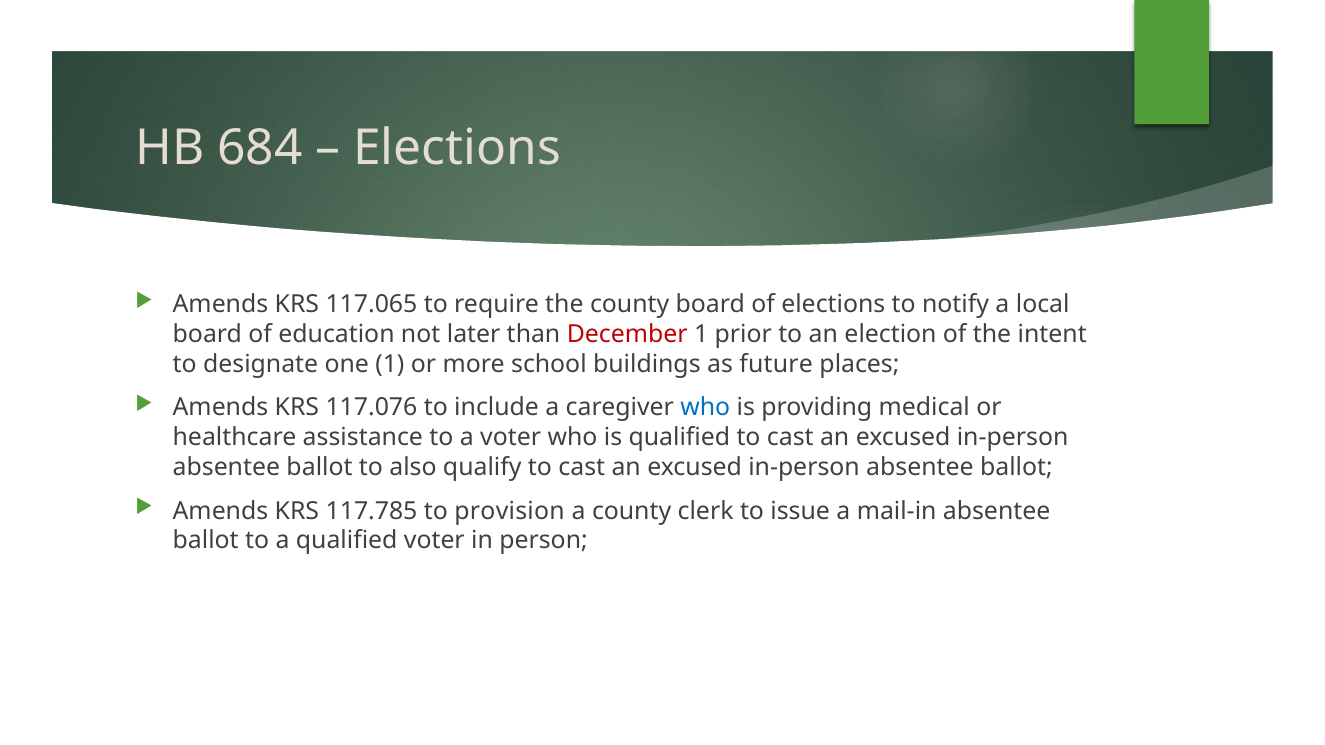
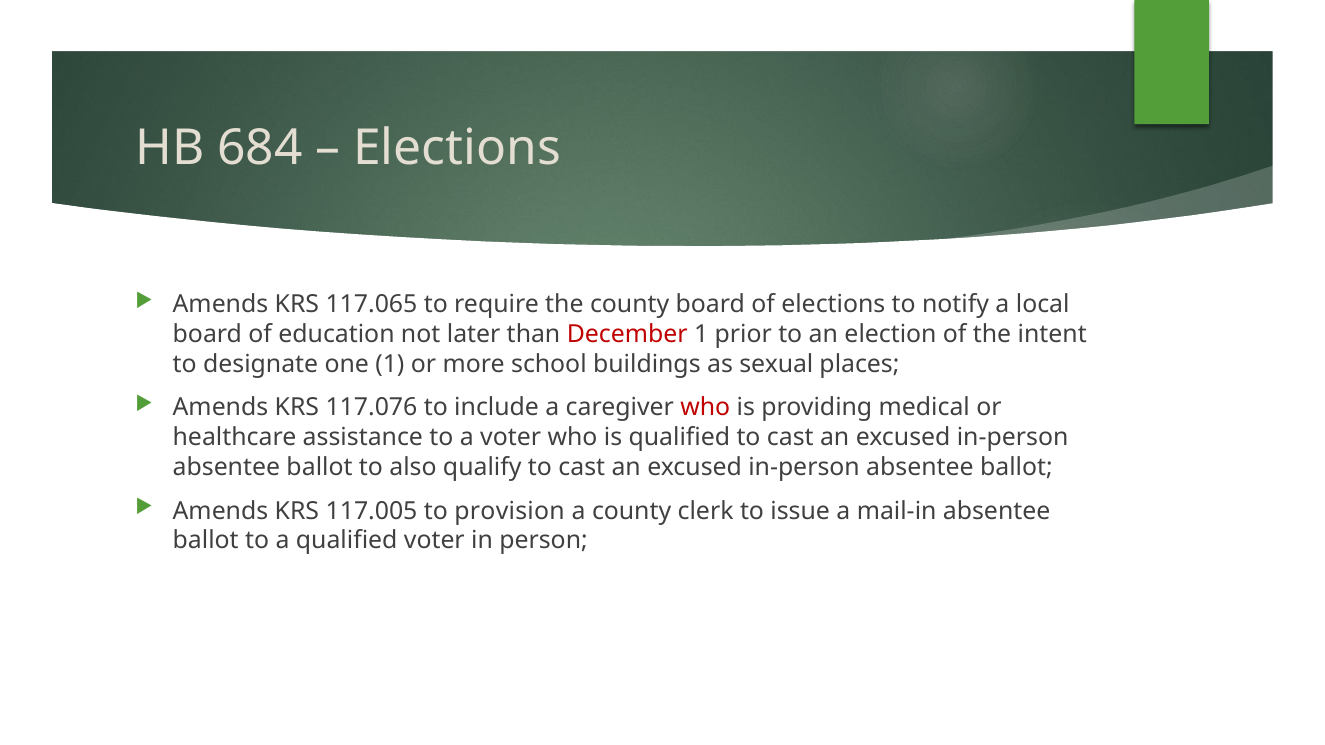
future: future -> sexual
who at (705, 408) colour: blue -> red
117.785: 117.785 -> 117.005
